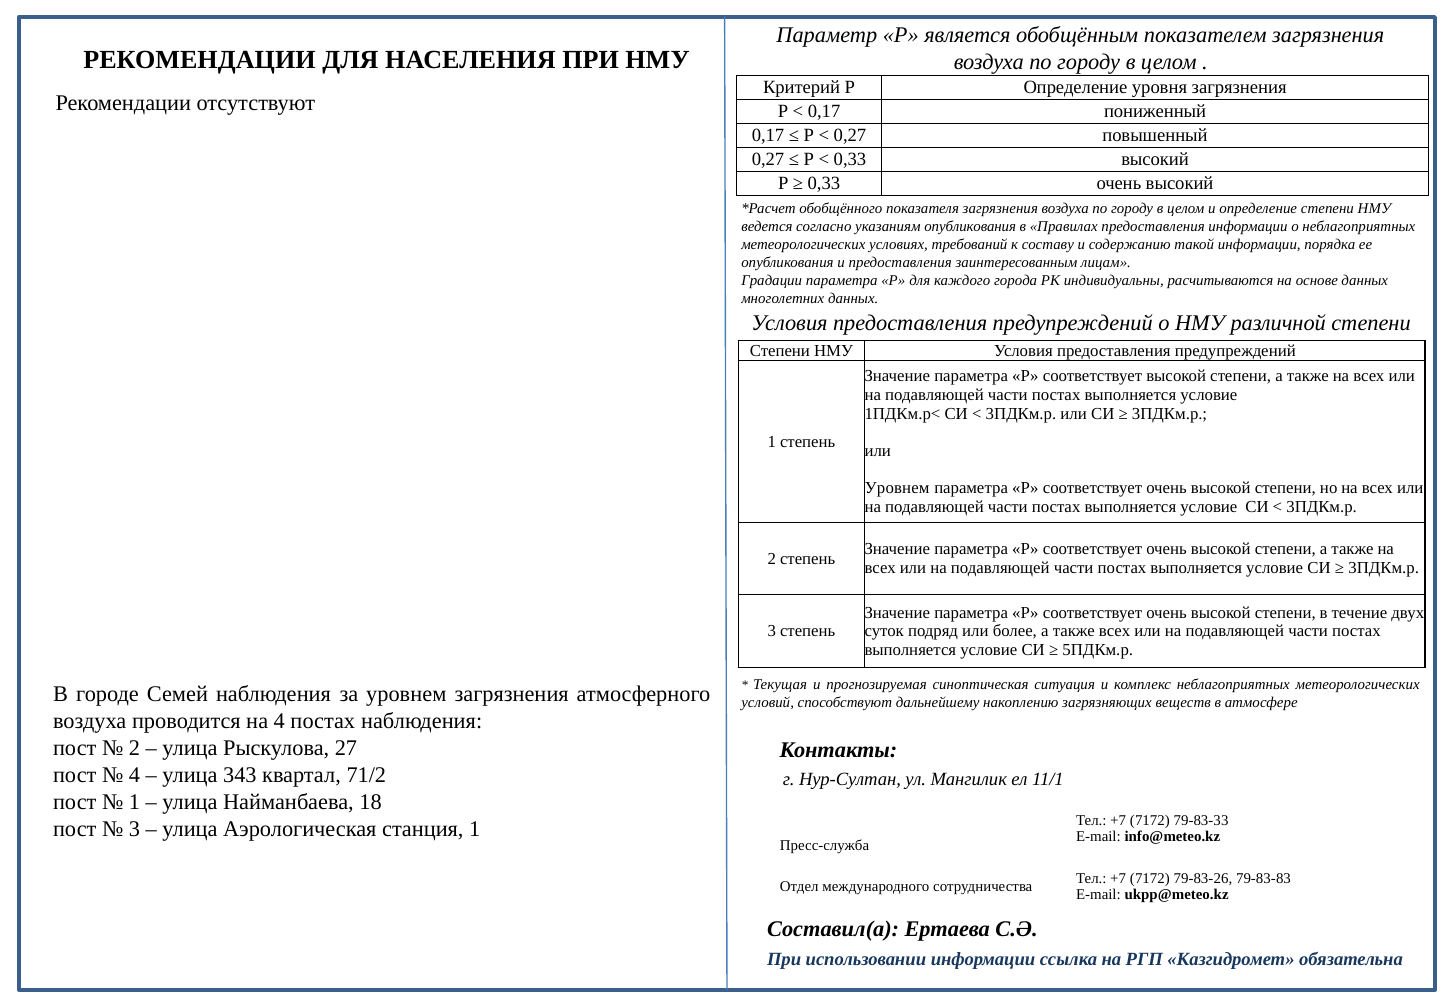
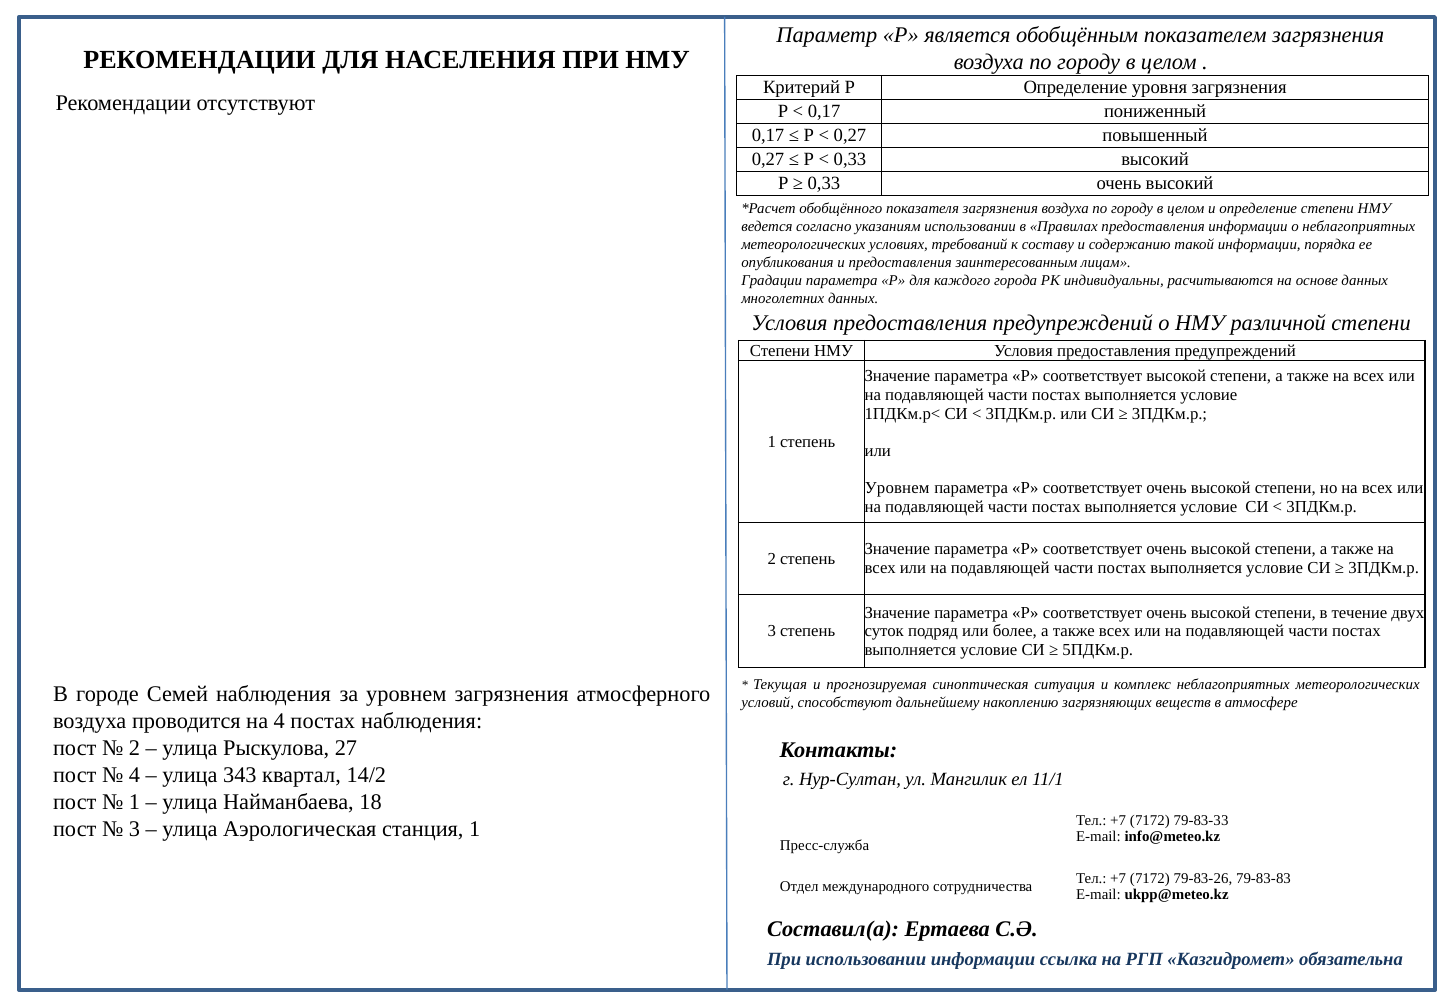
указаниям опубликования: опубликования -> использовании
71/2: 71/2 -> 14/2
